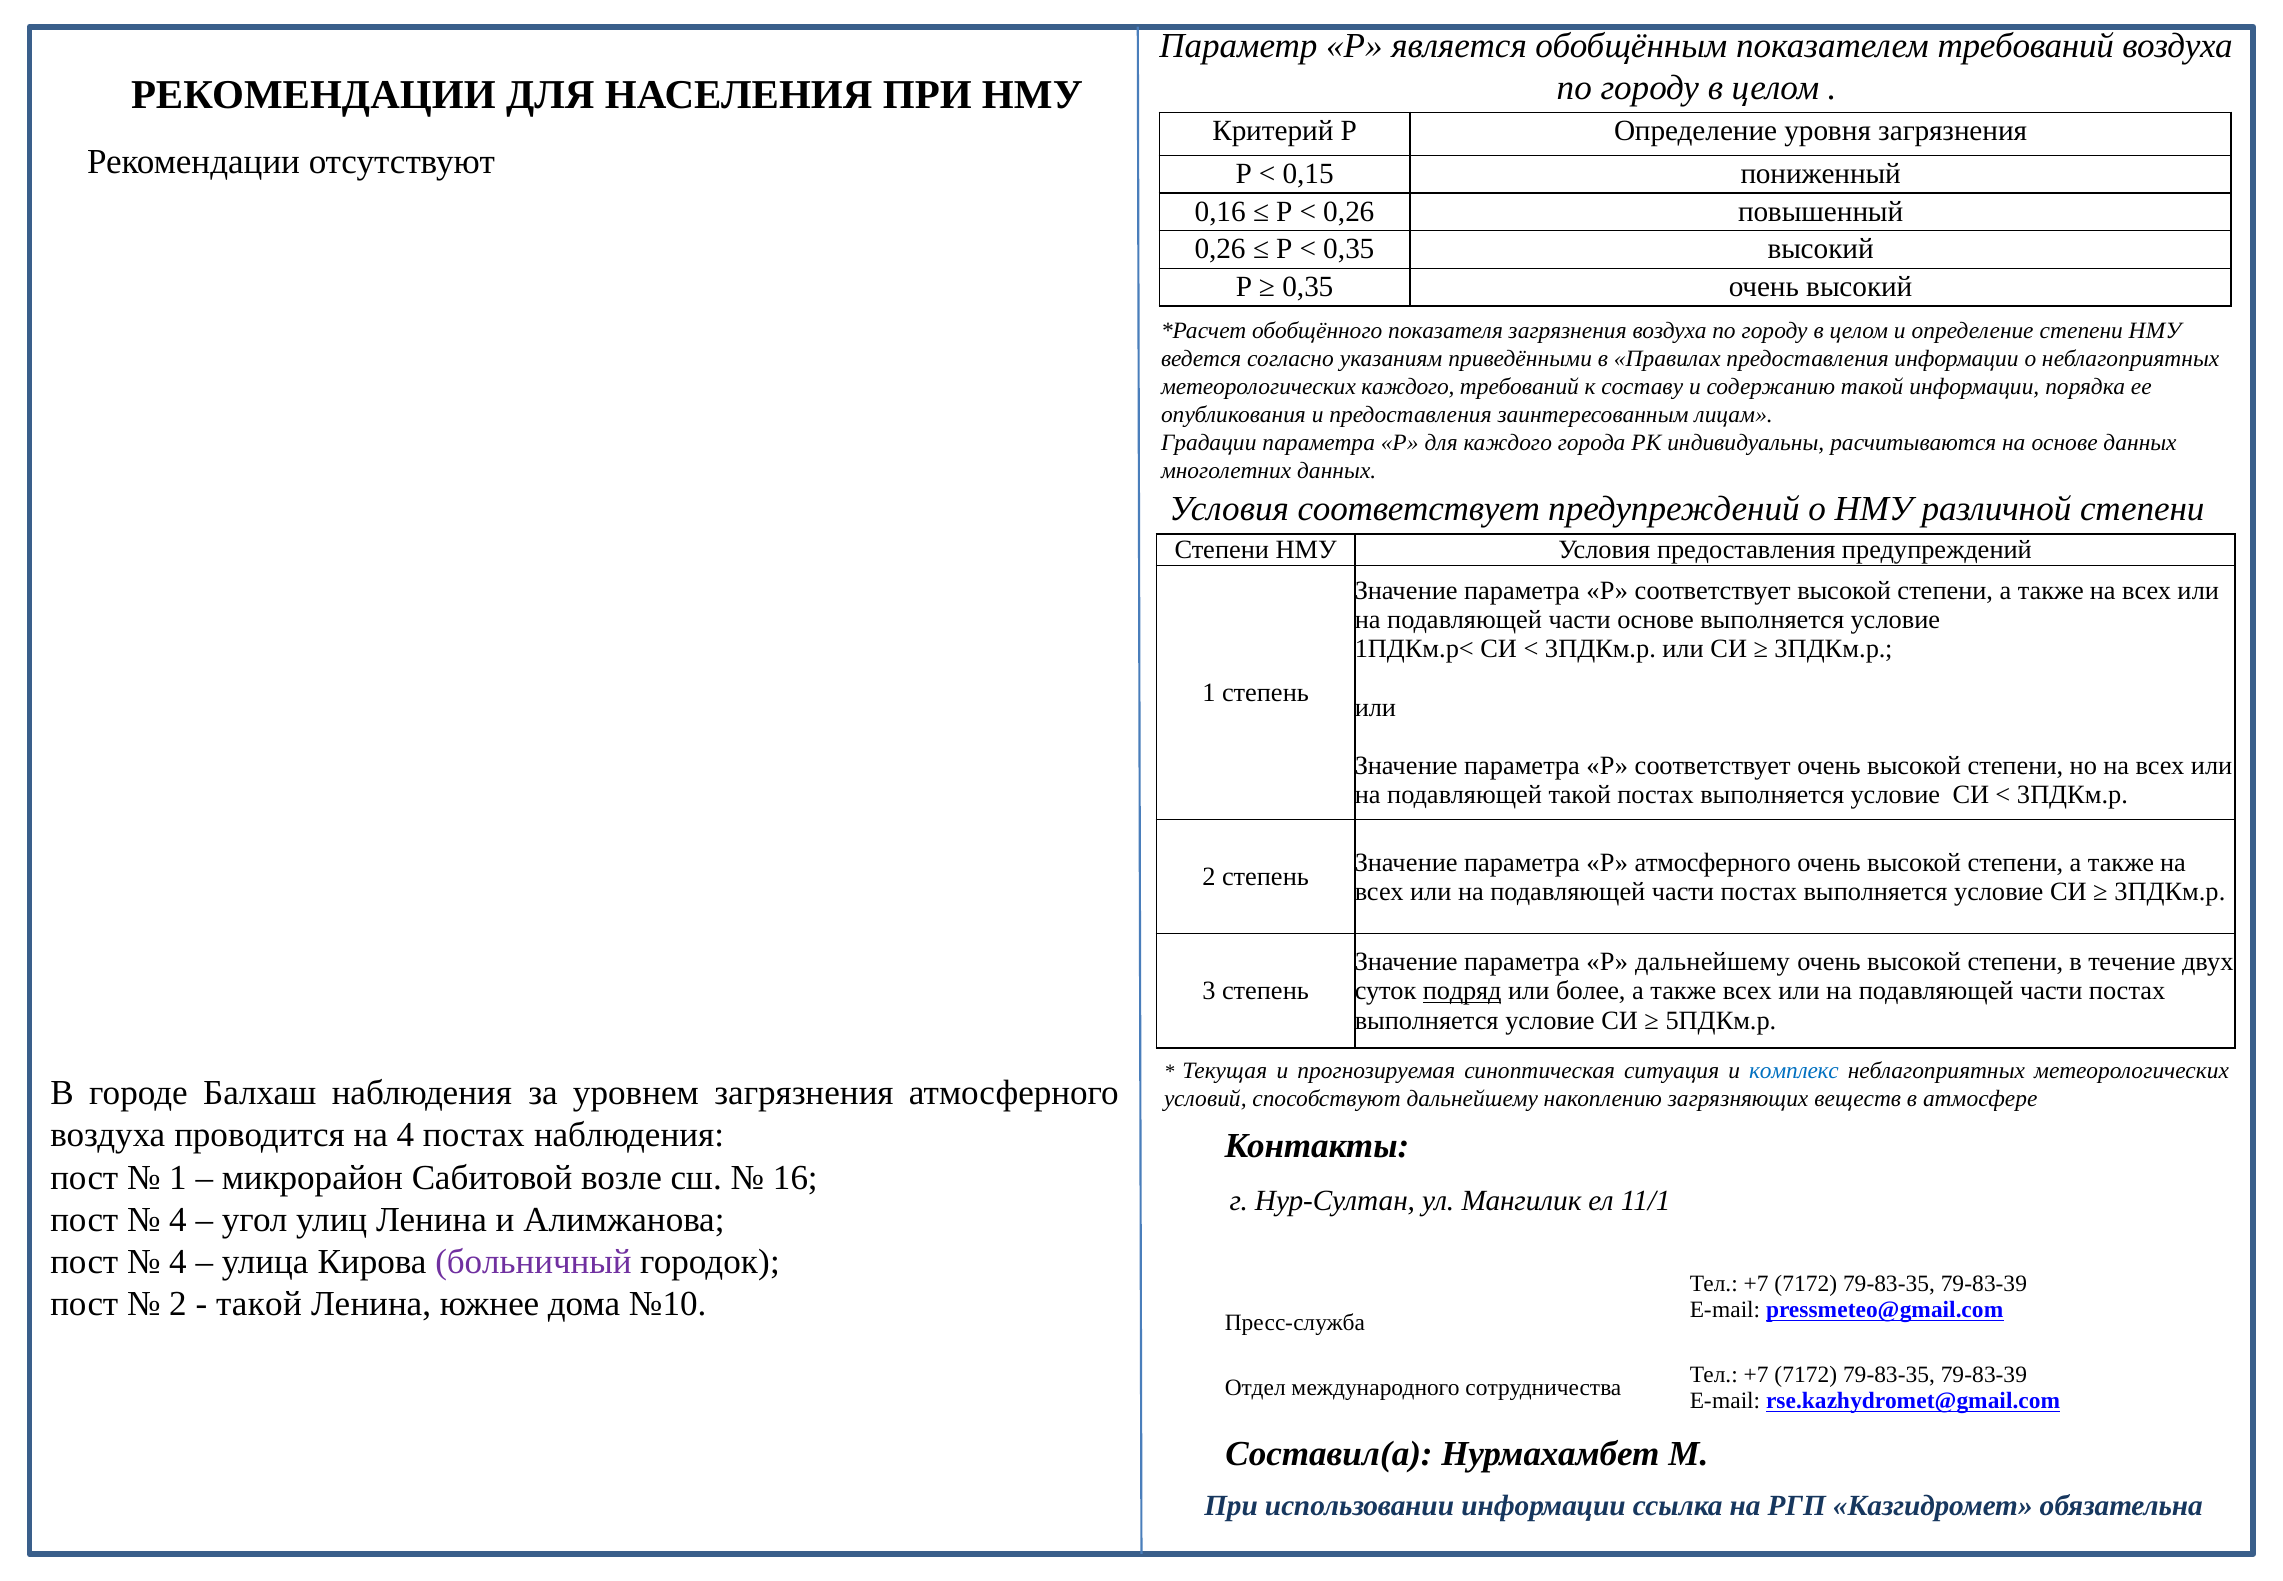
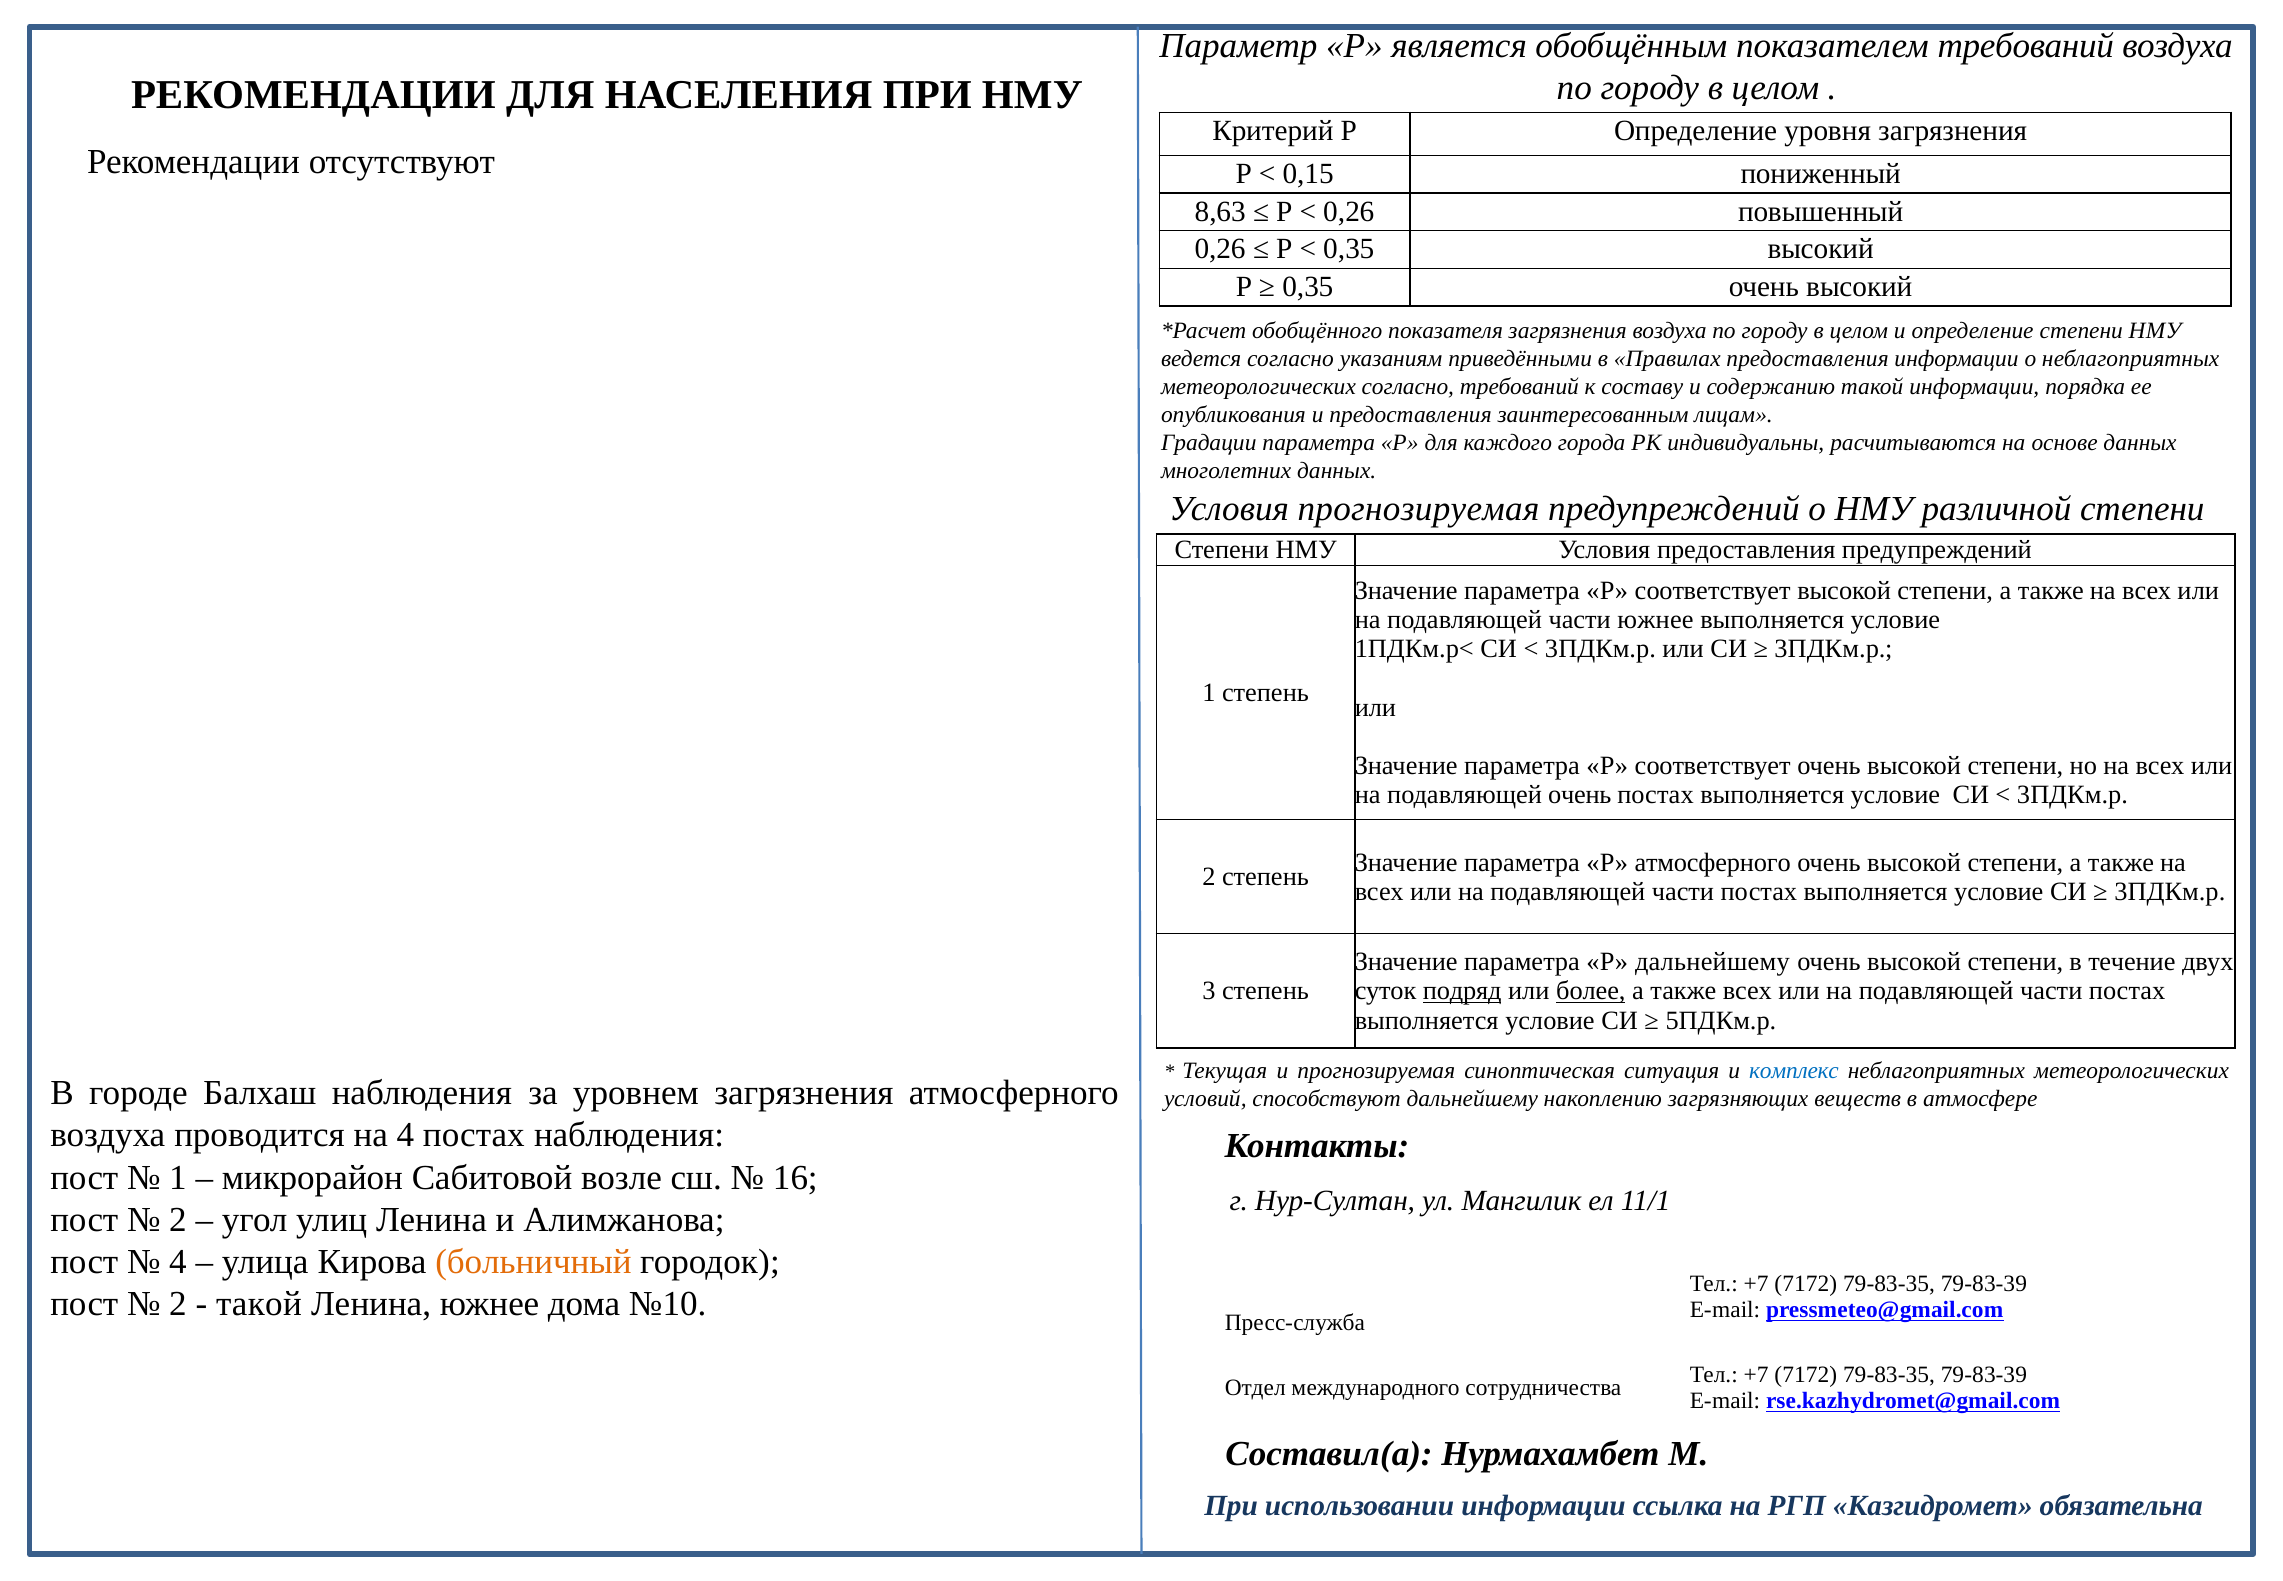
0,16: 0,16 -> 8,63
метеорологических каждого: каждого -> согласно
Условия соответствует: соответствует -> прогнозируемая
части основе: основе -> южнее
подавляющей такой: такой -> очень
более underline: none -> present
4 at (178, 1219): 4 -> 2
больничный colour: purple -> orange
